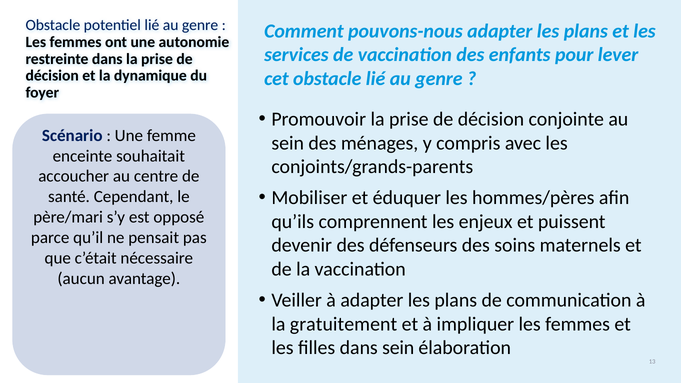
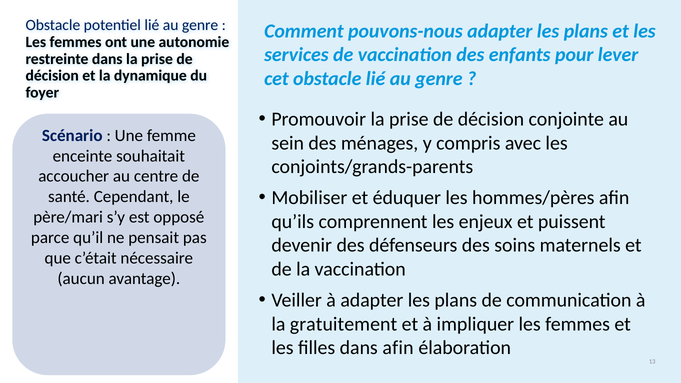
dans sein: sein -> afin
